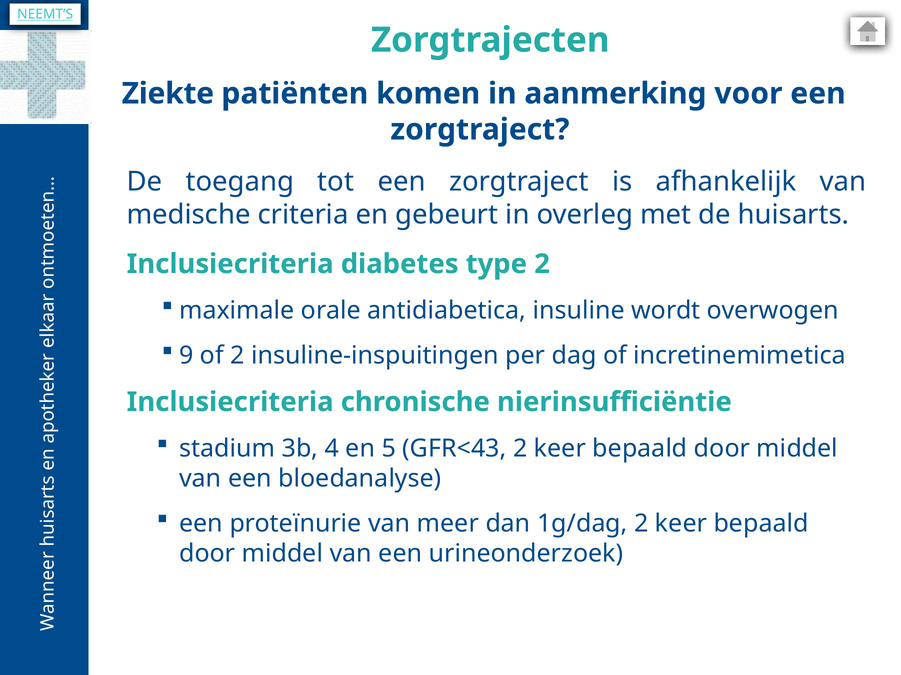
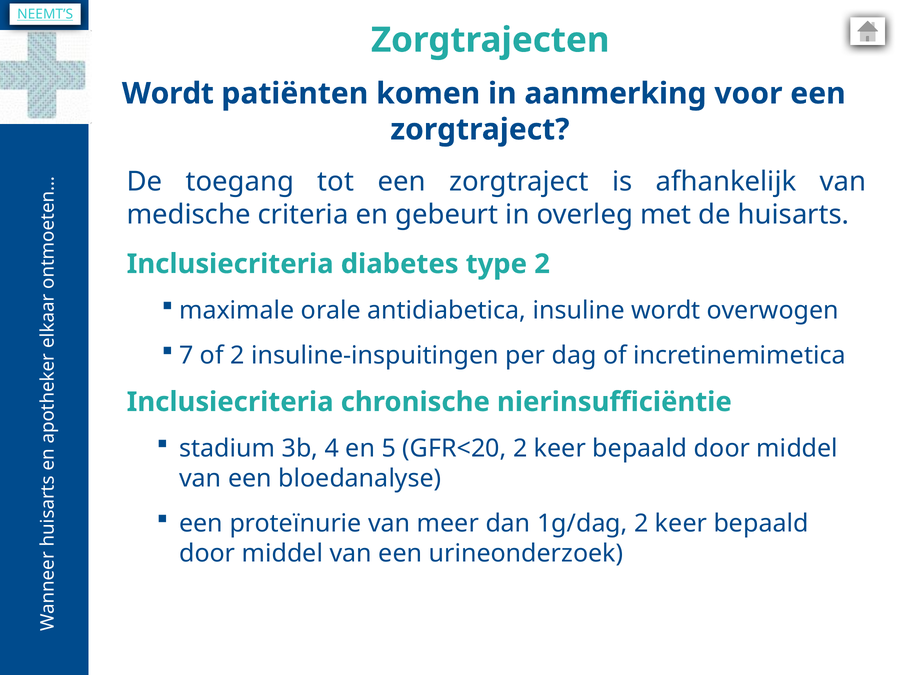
Ziekte at (168, 94): Ziekte -> Wordt
9: 9 -> 7
GFR<43: GFR<43 -> GFR<20
